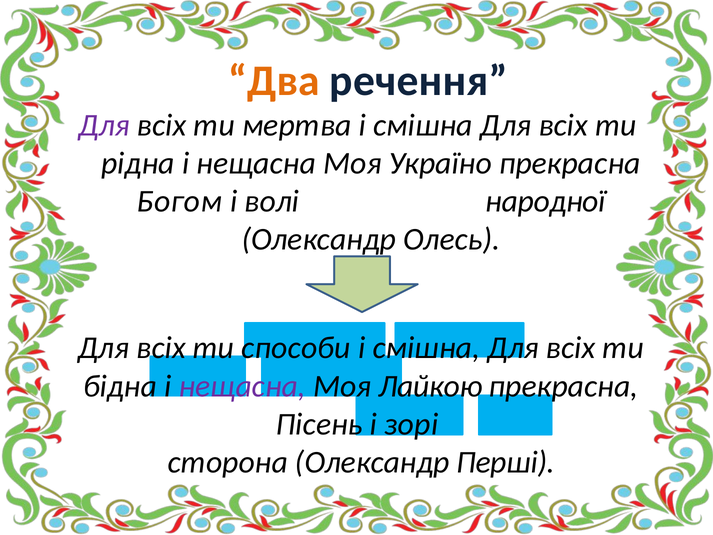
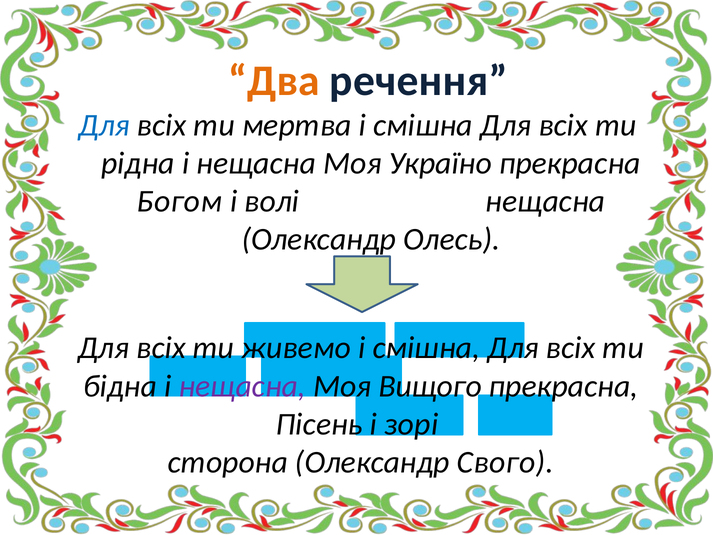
Для at (104, 125) colour: purple -> blue
волі народної: народної -> нещасна
способи: способи -> живемо
Лайкою: Лайкою -> Вищого
Перші: Перші -> Свого
